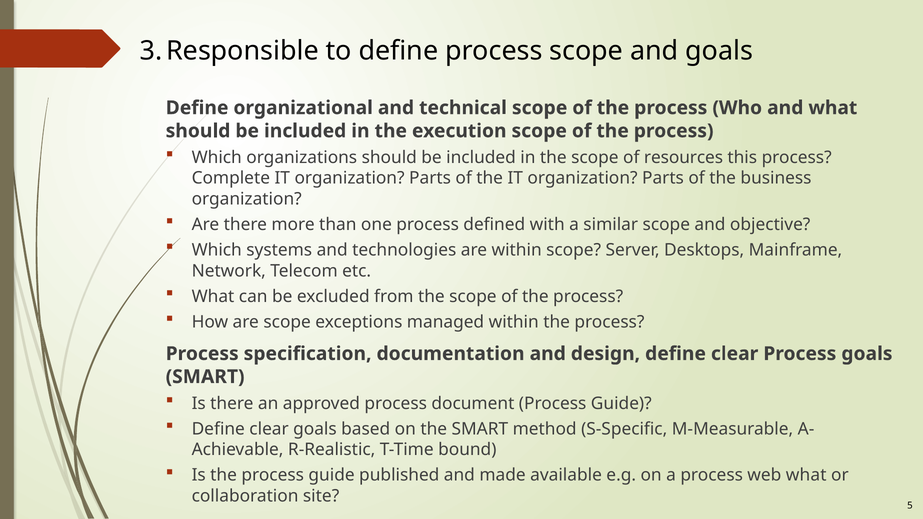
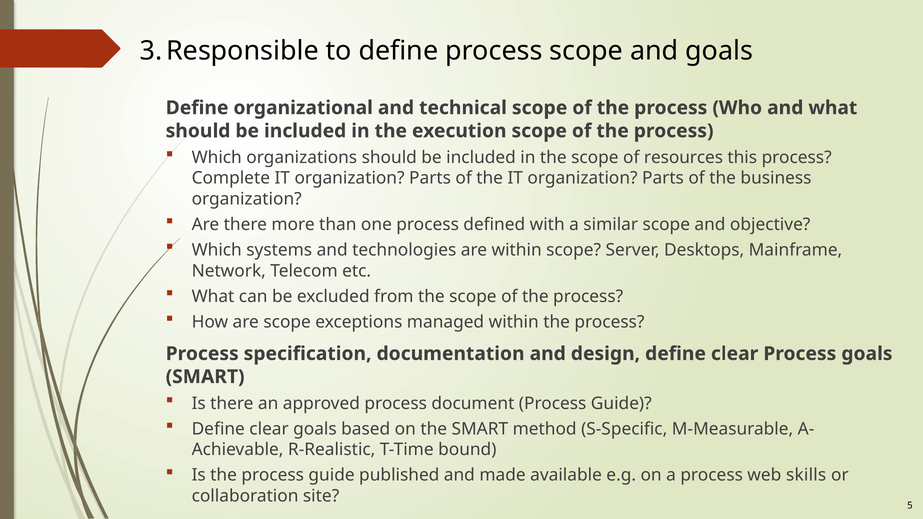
web what: what -> skills
